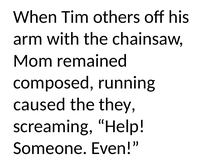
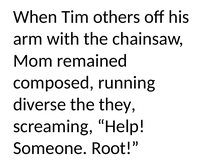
caused: caused -> diverse
Even: Even -> Root
